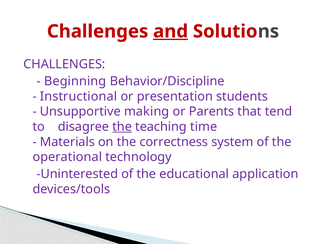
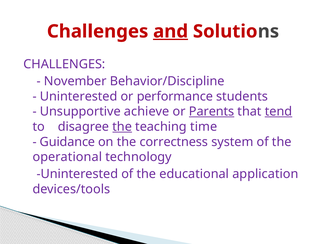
Beginning: Beginning -> November
Instructional at (79, 97): Instructional -> Uninterested
presentation: presentation -> performance
making: making -> achieve
Parents underline: none -> present
tend underline: none -> present
Materials: Materials -> Guidance
